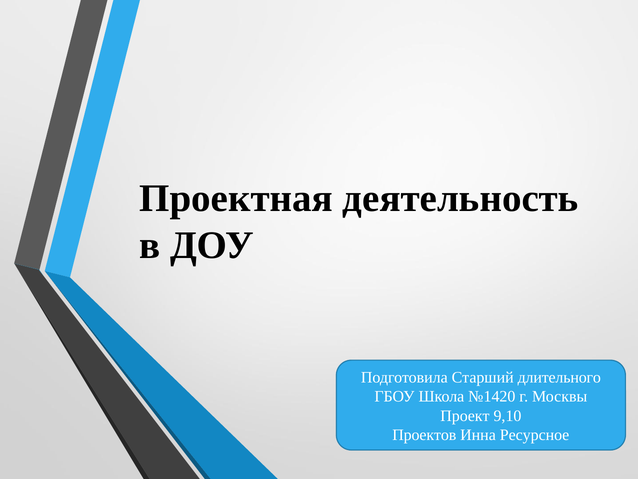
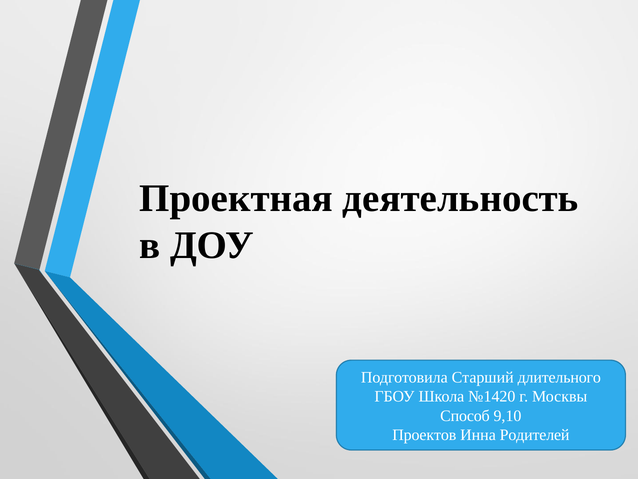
Проект: Проект -> Способ
Ресурсное: Ресурсное -> Родителей
